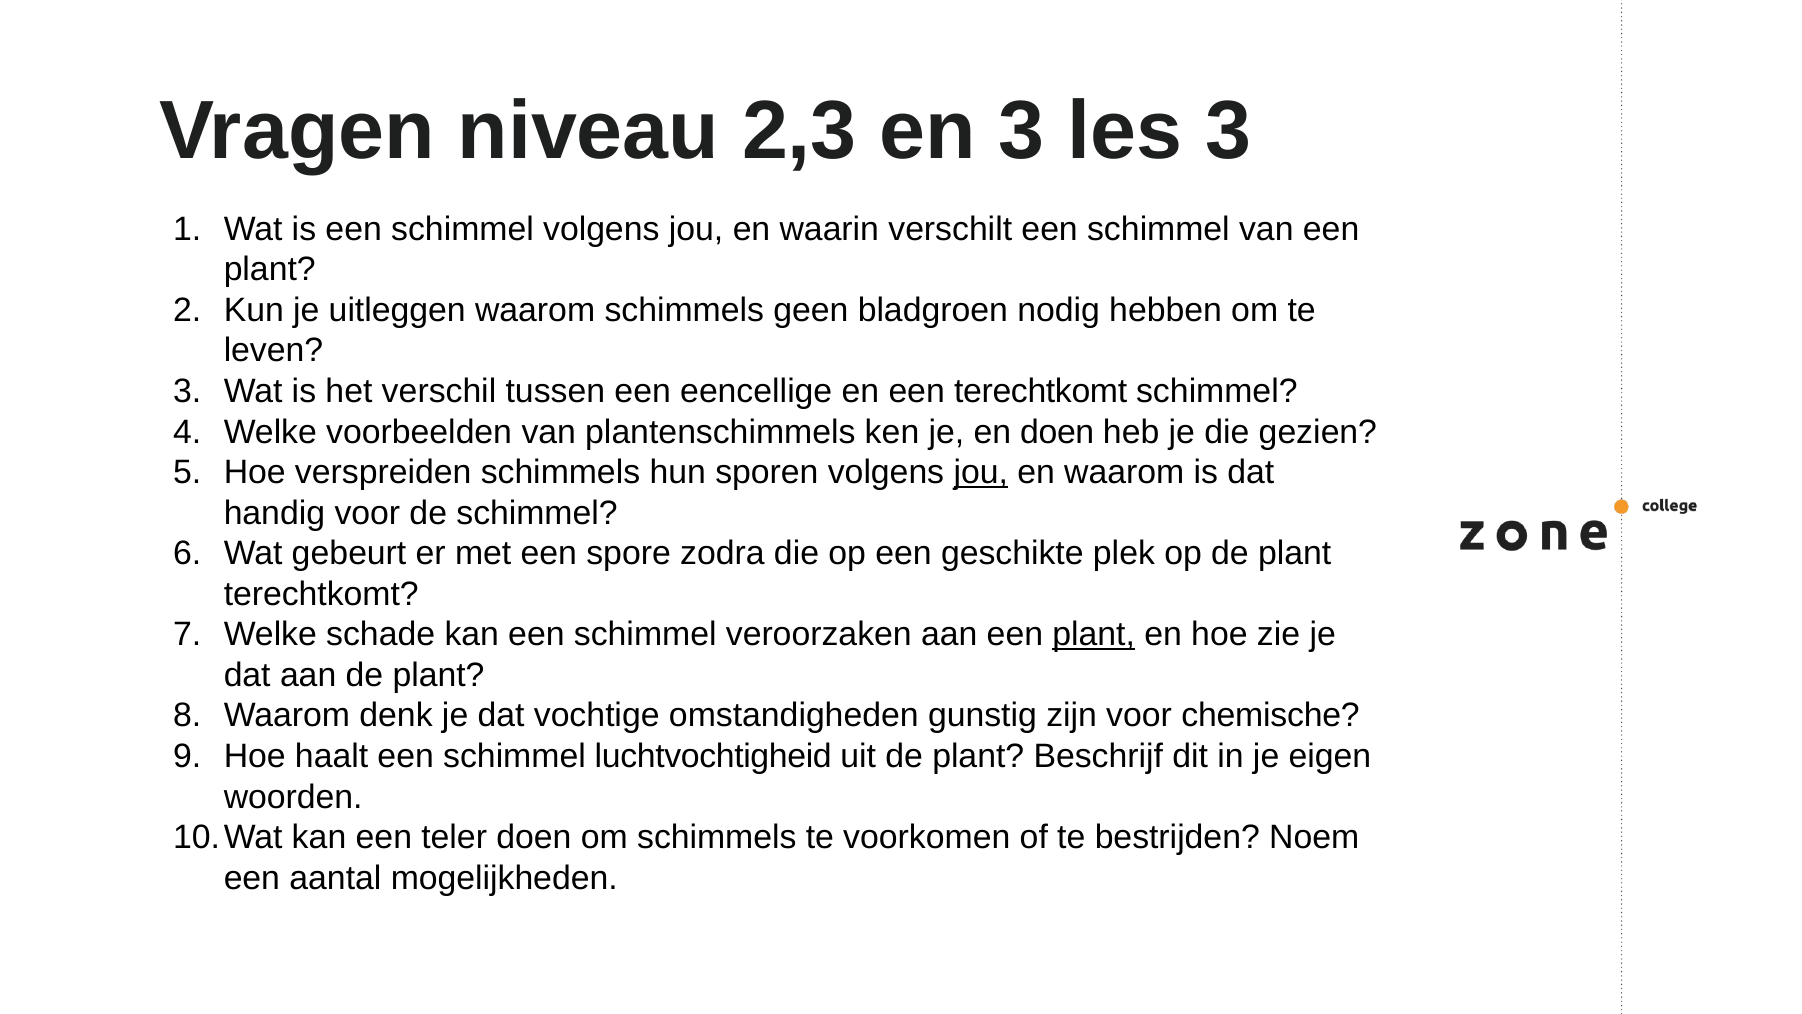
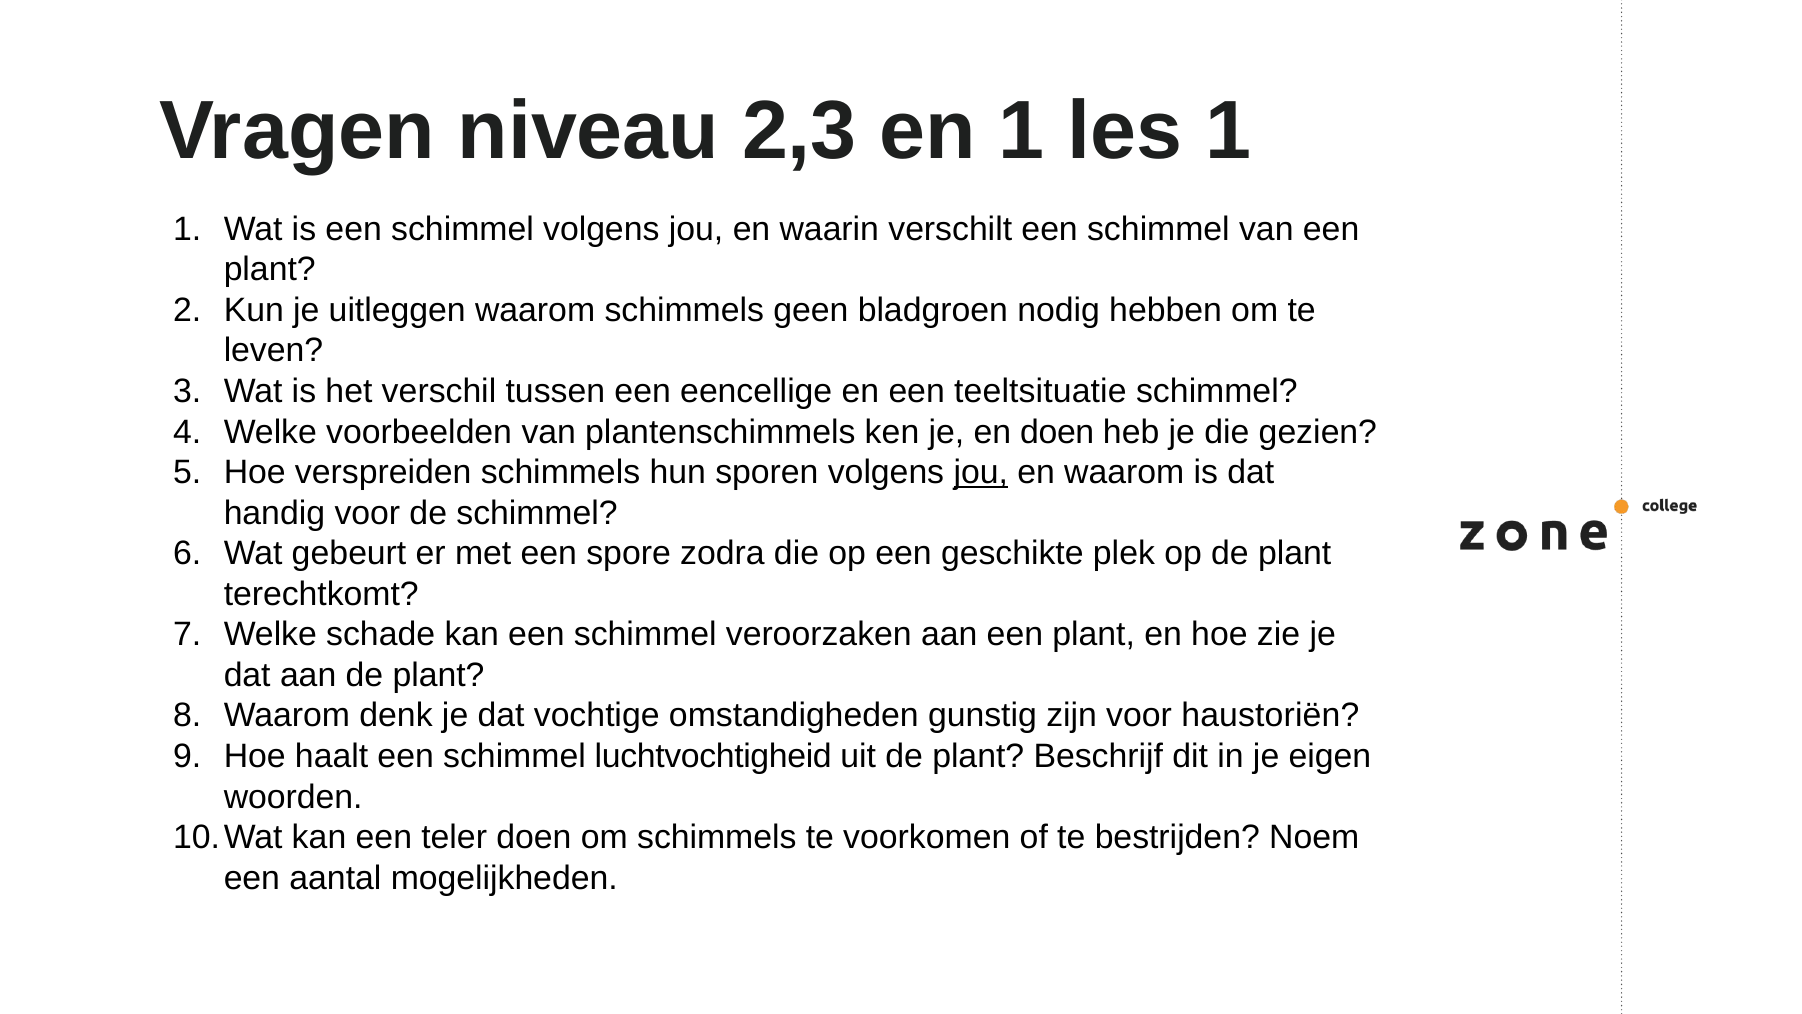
en 3: 3 -> 1
les 3: 3 -> 1
een terechtkomt: terechtkomt -> teeltsituatie
plant at (1094, 634) underline: present -> none
chemische: chemische -> haustoriën
